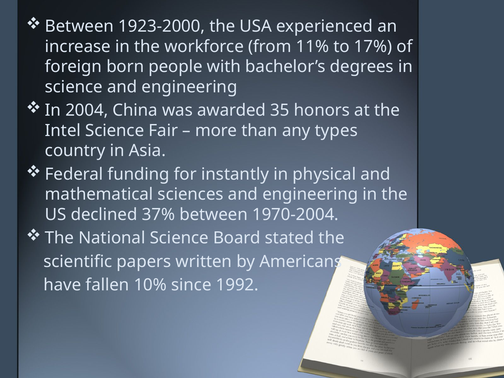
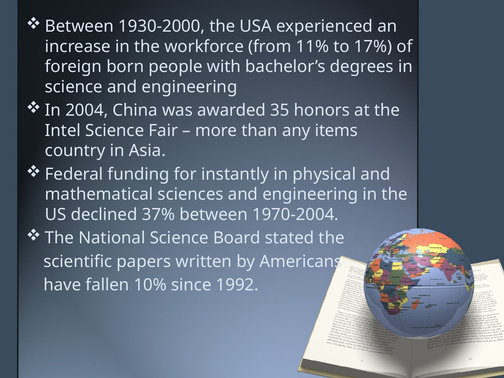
1923-2000: 1923-2000 -> 1930-2000
types: types -> items
